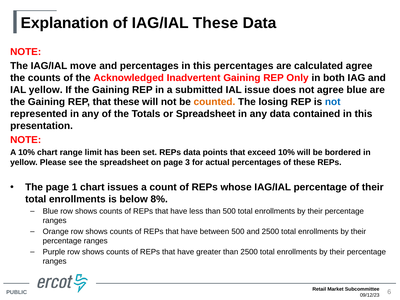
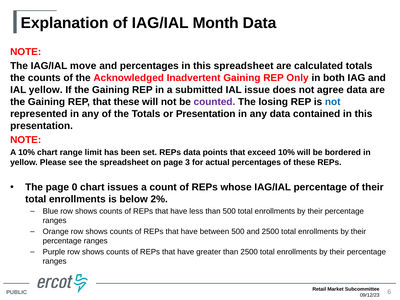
IAG/IAL These: These -> Month
this percentages: percentages -> spreadsheet
calculated agree: agree -> totals
agree blue: blue -> data
counted colour: orange -> purple
or Spreadsheet: Spreadsheet -> Presentation
1: 1 -> 0
8%: 8% -> 2%
